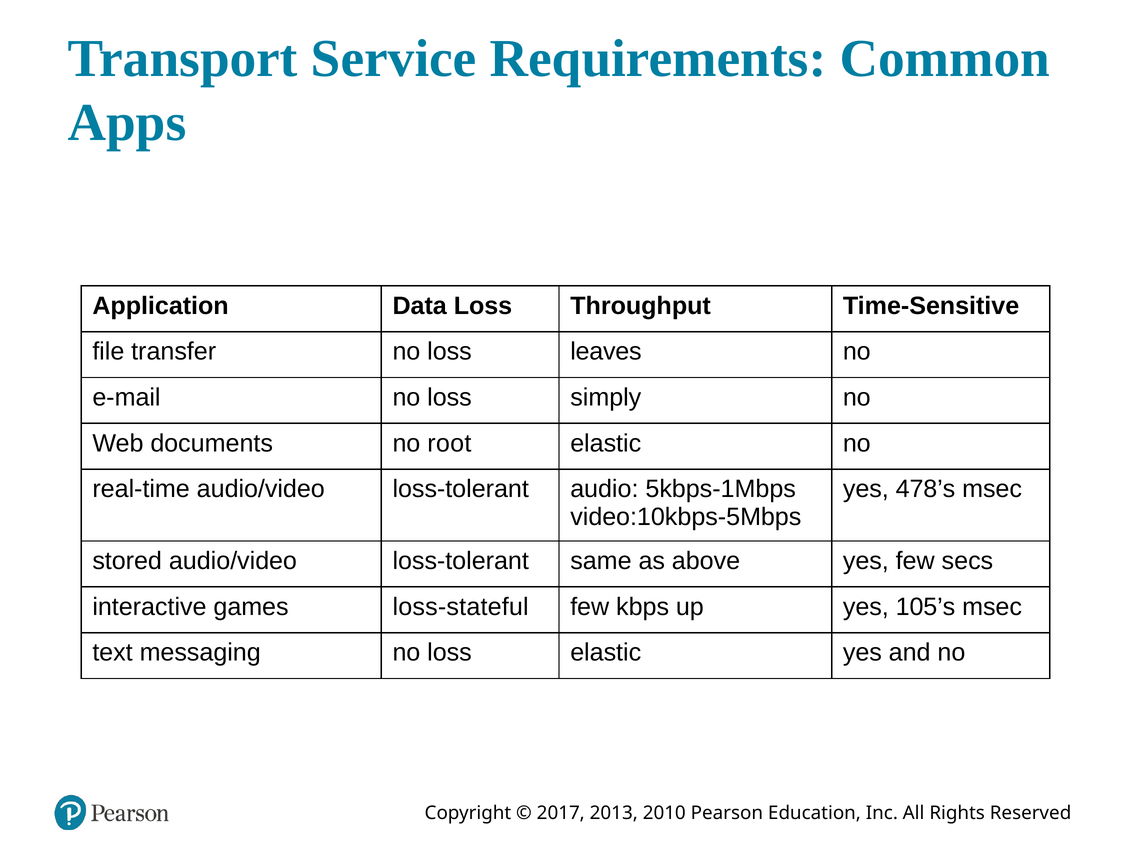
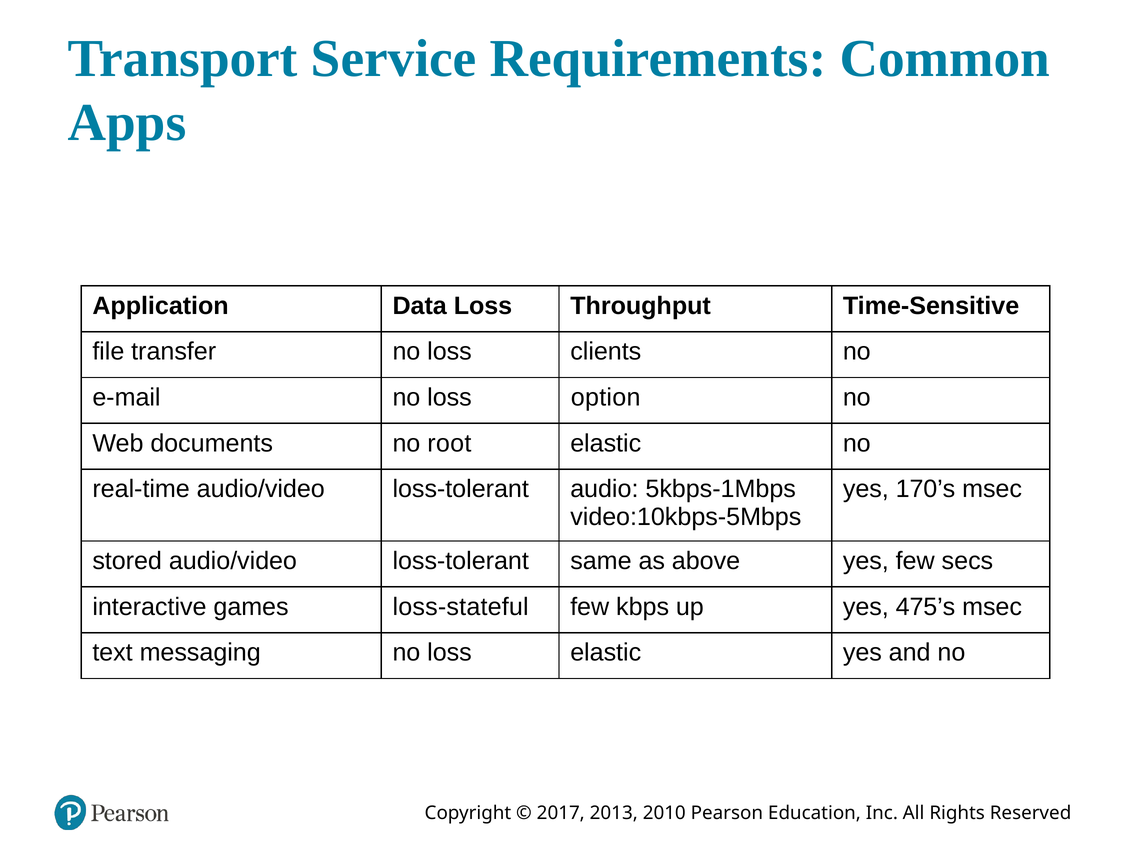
leaves: leaves -> clients
simply: simply -> option
478’s: 478’s -> 170’s
105’s: 105’s -> 475’s
